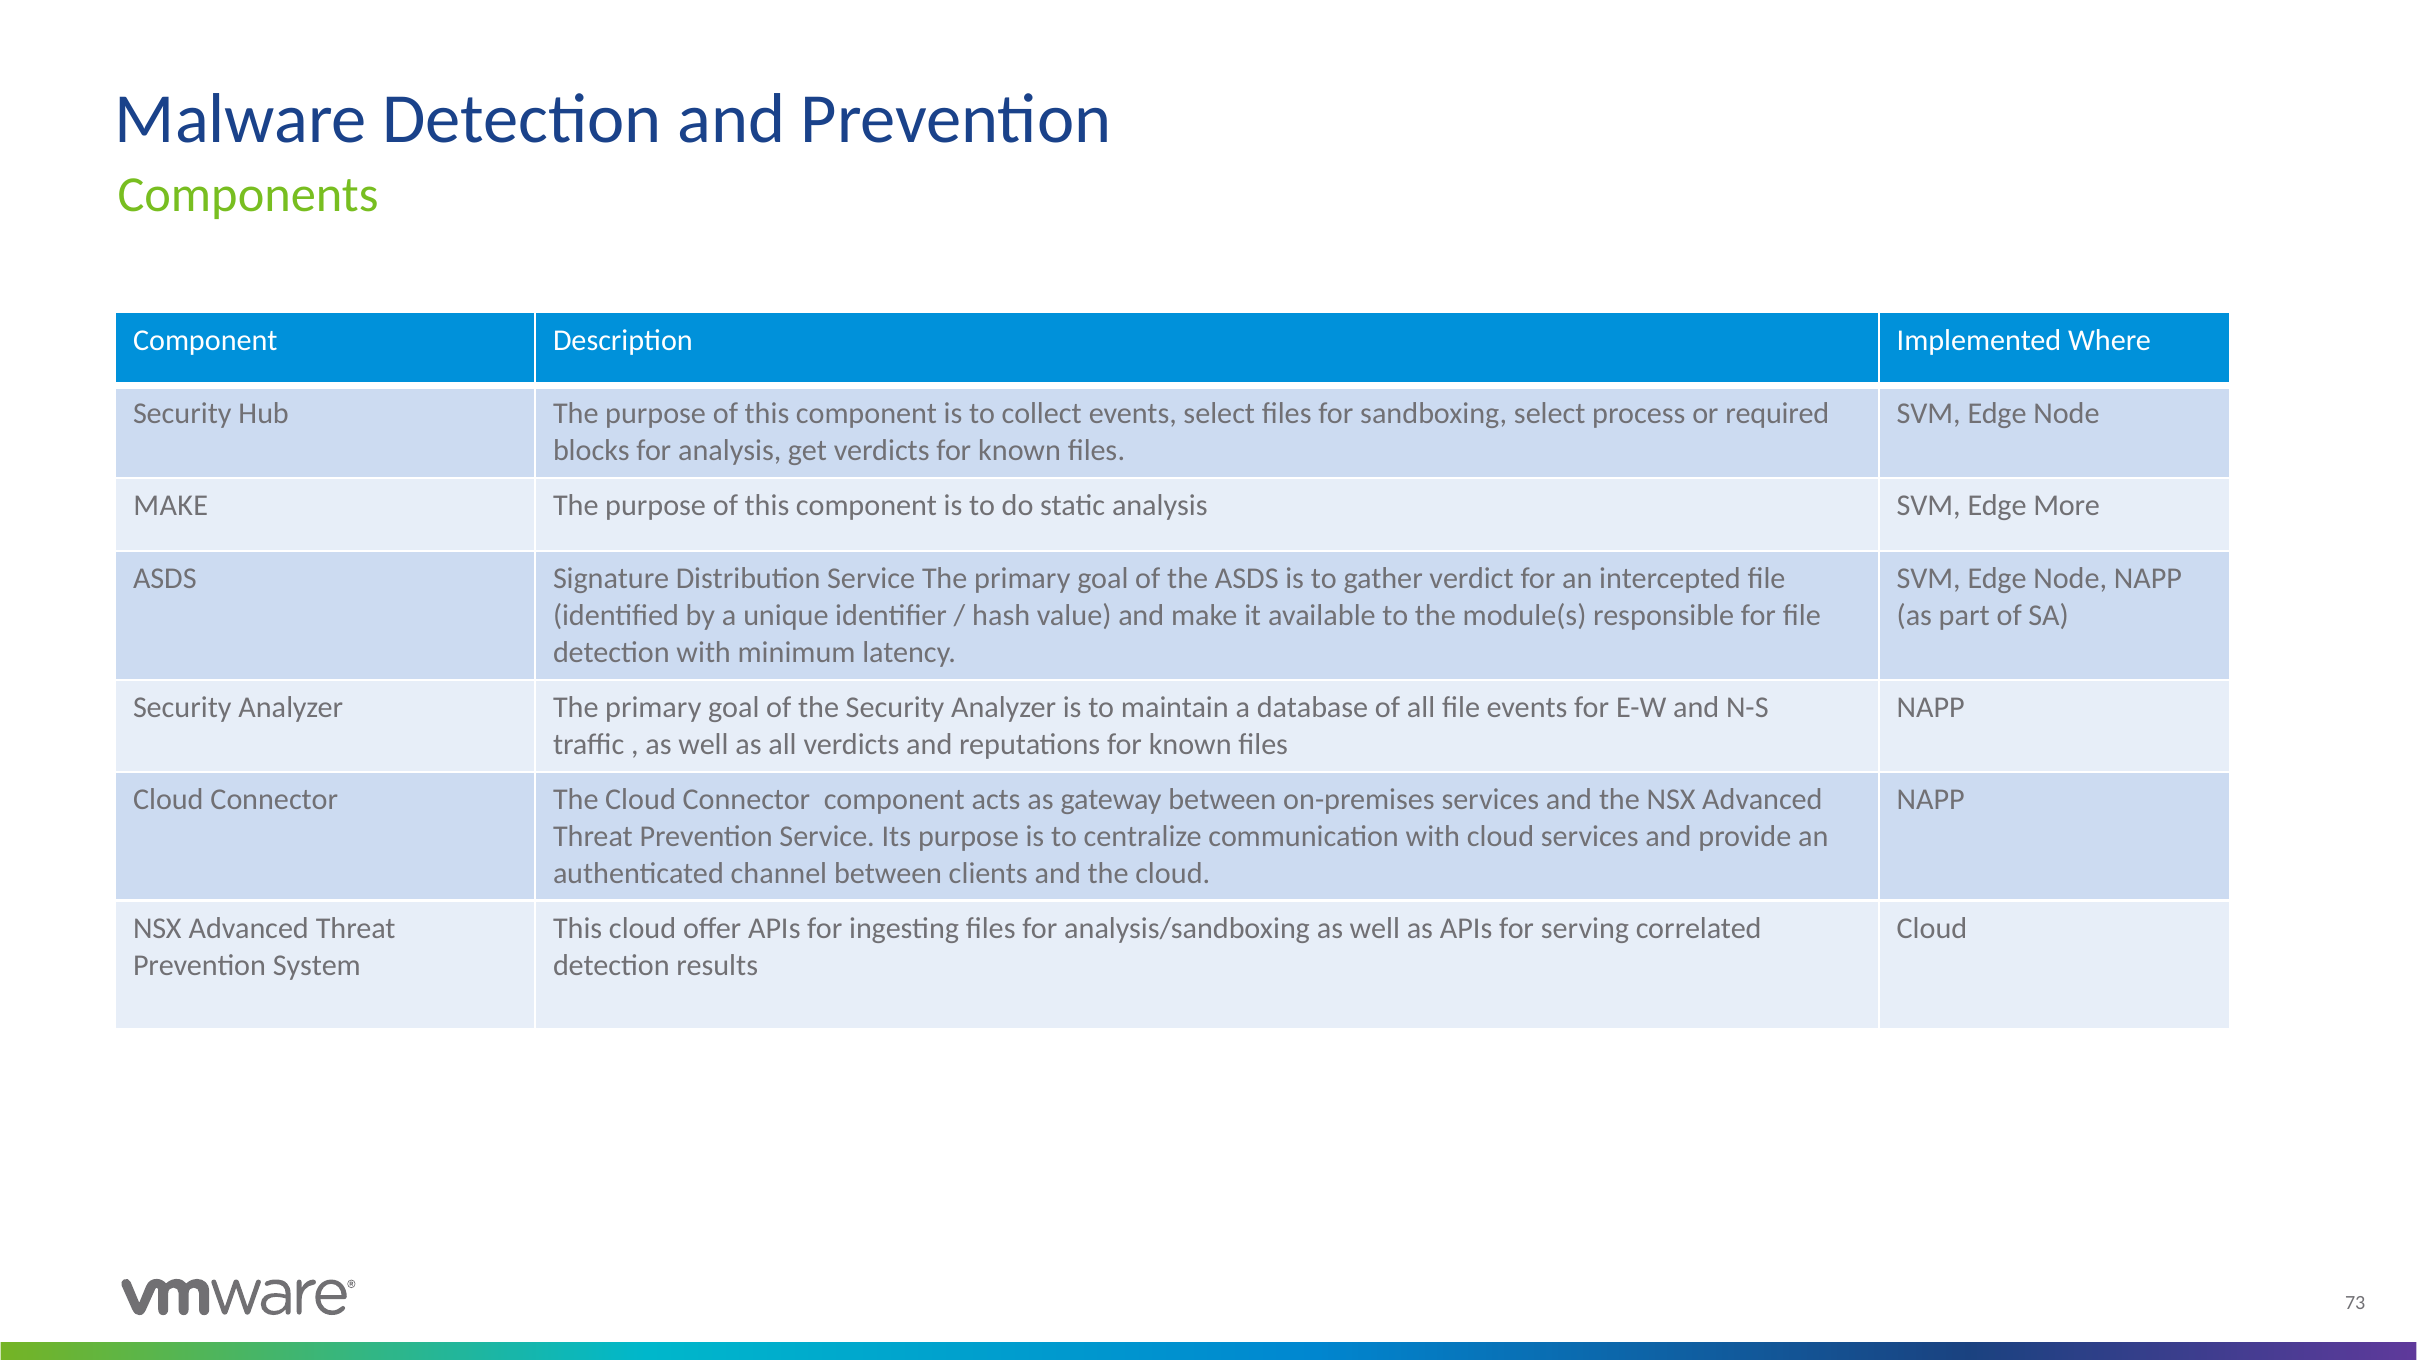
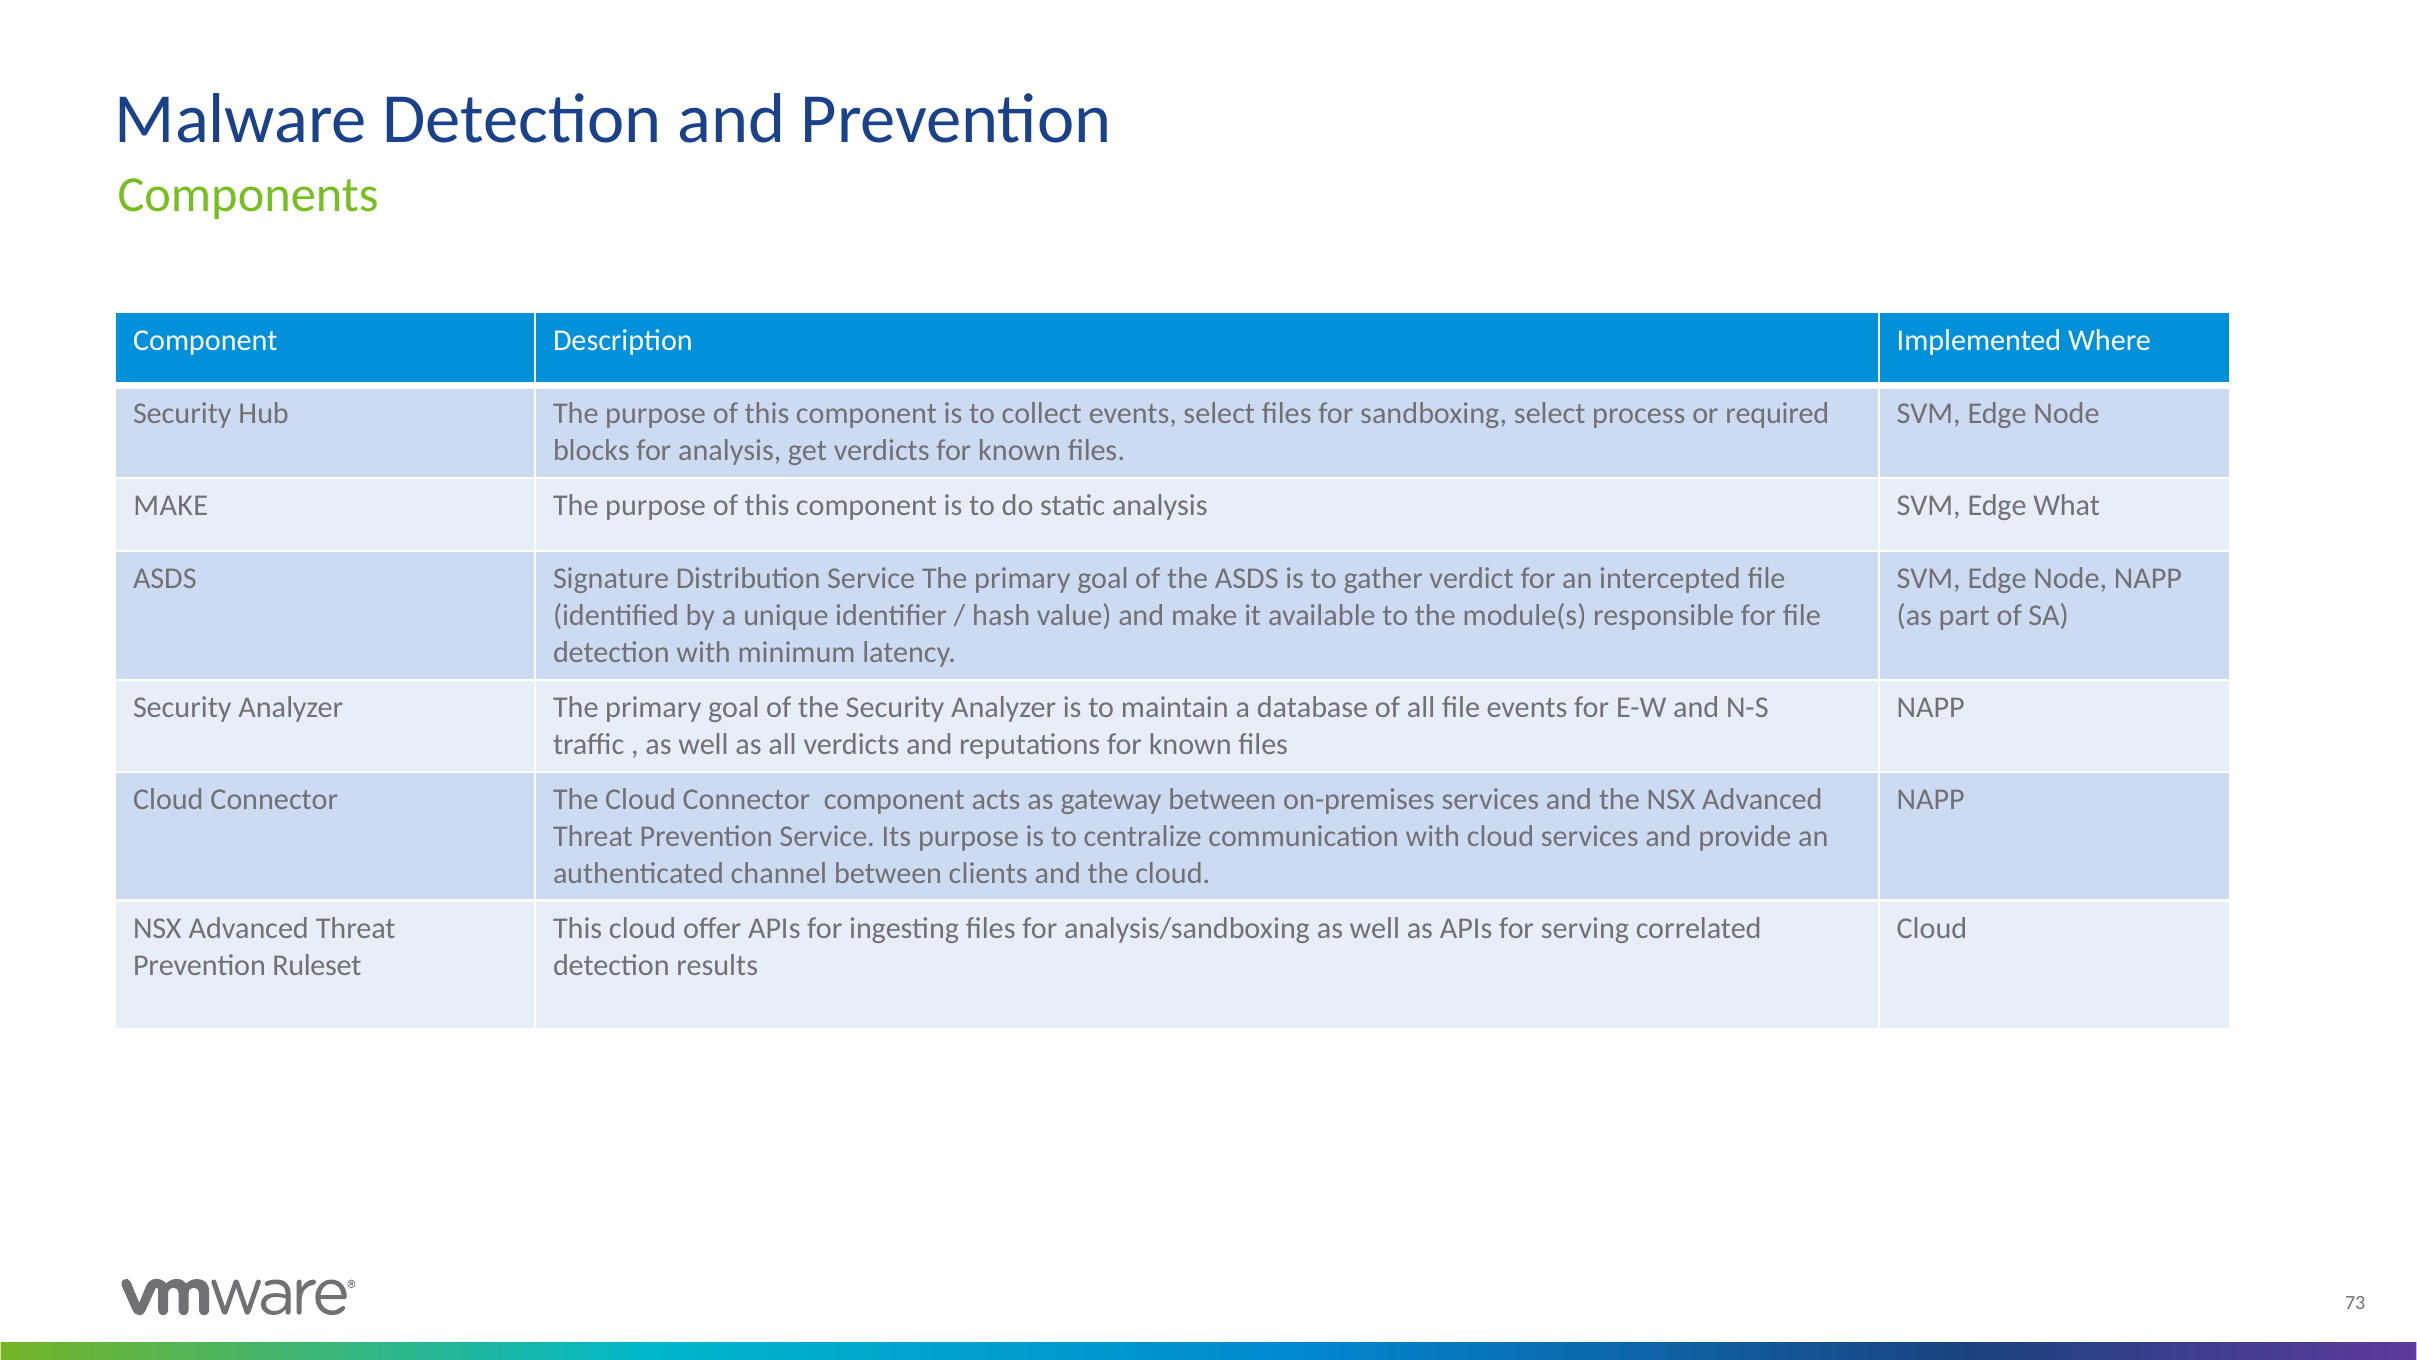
More: More -> What
System: System -> Ruleset
